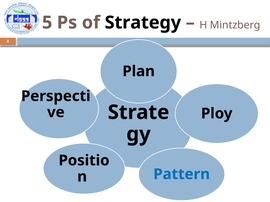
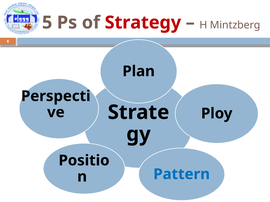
Strategy colour: black -> red
